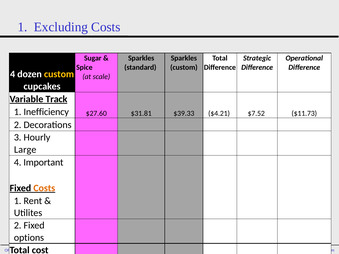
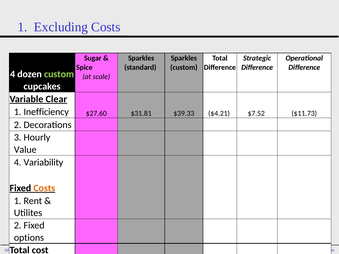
custom at (59, 74) colour: yellow -> light green
Track: Track -> Clear
Large: Large -> Value
Important: Important -> Variability
